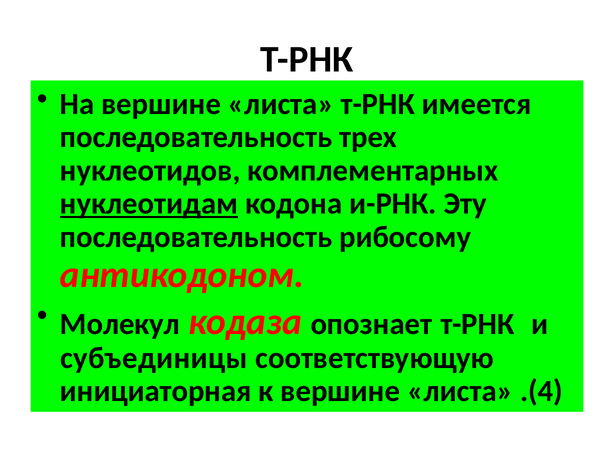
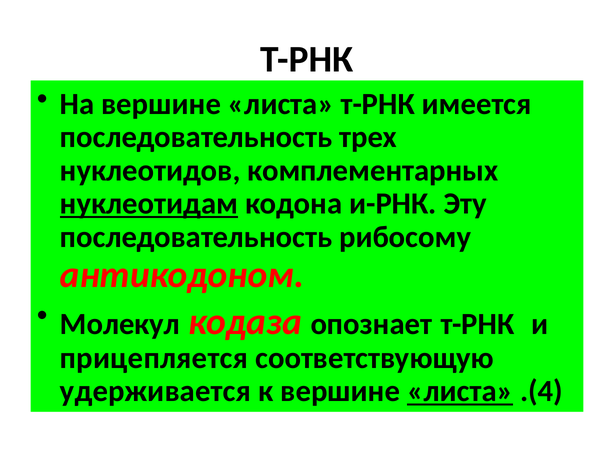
субъединицы: субъединицы -> прицепляется
инициаторная: инициаторная -> удерживается
листа at (460, 391) underline: none -> present
